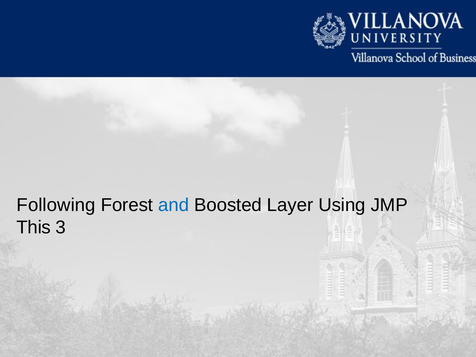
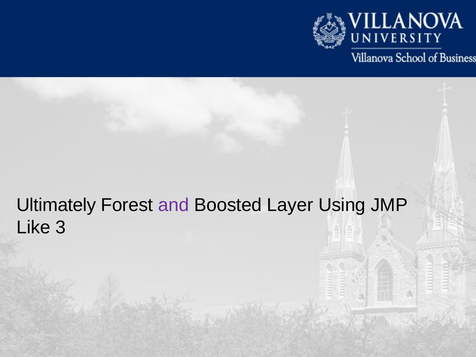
Following: Following -> Ultimately
and colour: blue -> purple
This: This -> Like
